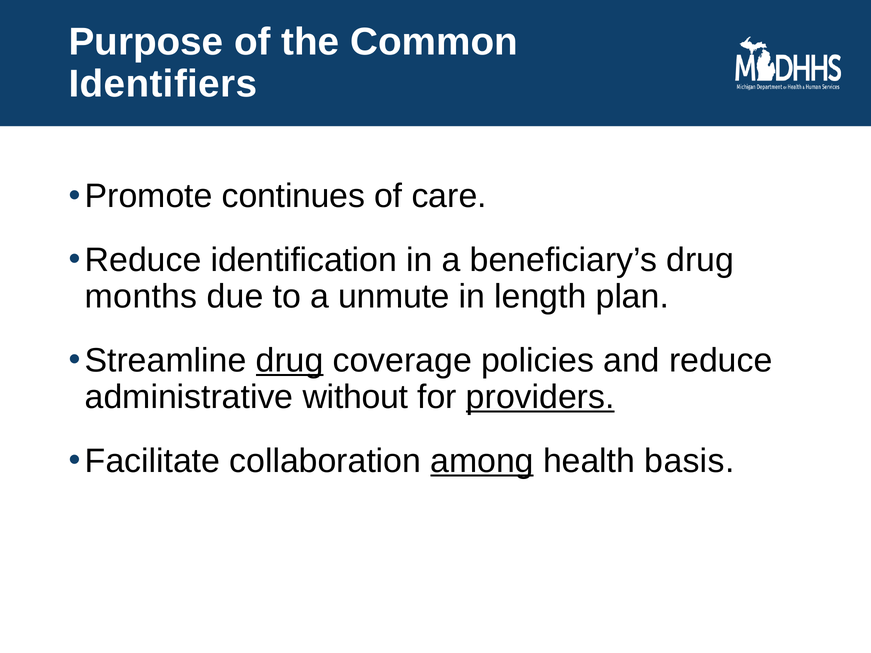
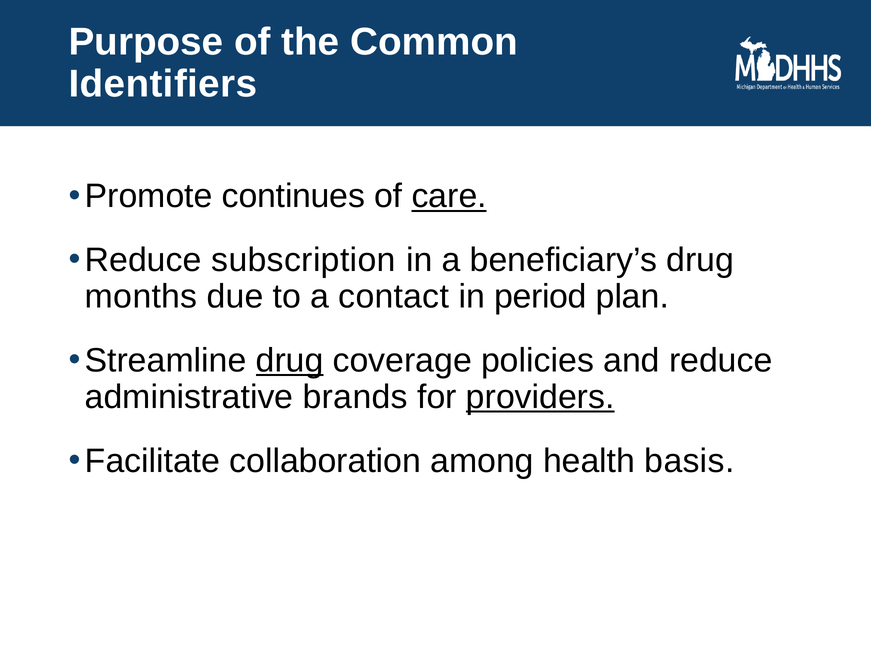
care underline: none -> present
identification: identification -> subscription
unmute: unmute -> contact
length: length -> period
without: without -> brands
among underline: present -> none
